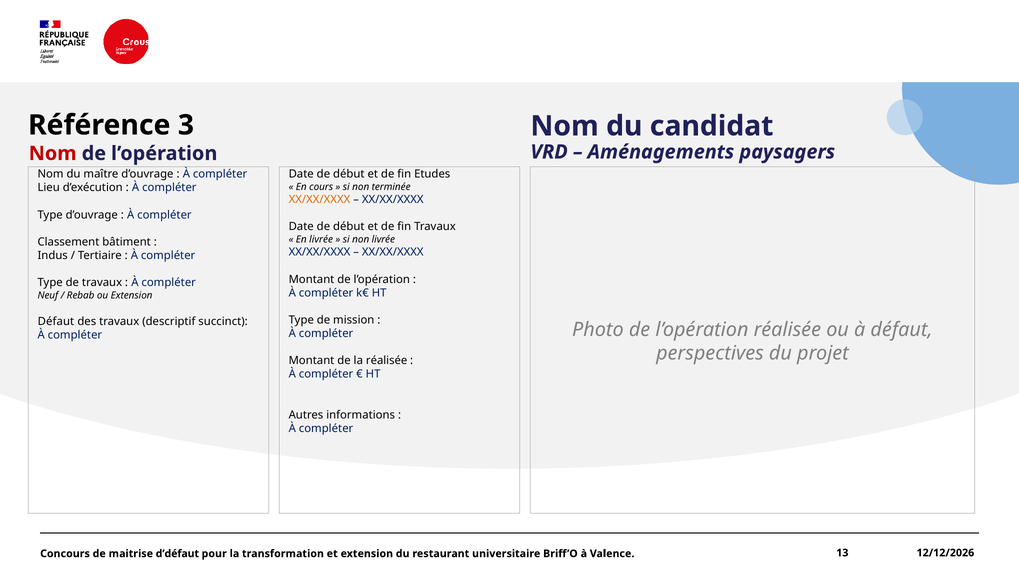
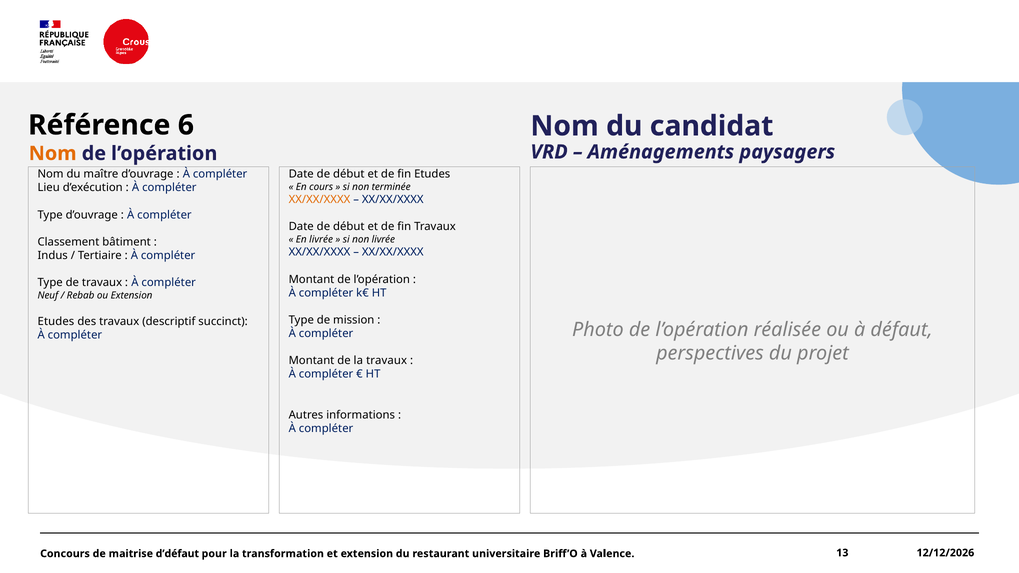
3: 3 -> 6
Nom at (53, 154) colour: red -> orange
Défaut at (56, 322): Défaut -> Etudes
la réalisée: réalisée -> travaux
